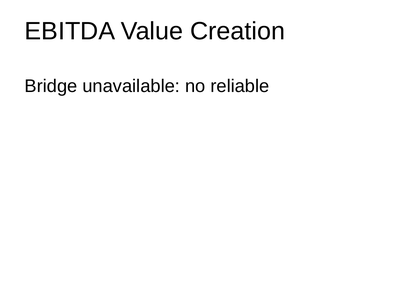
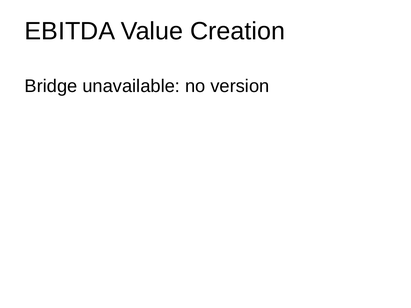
reliable: reliable -> version
